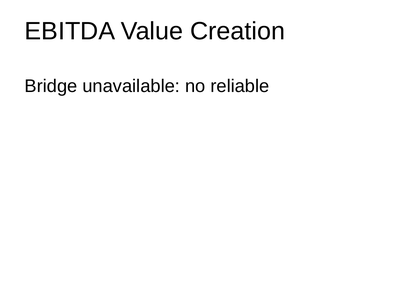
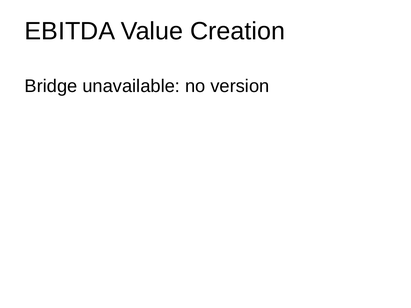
reliable: reliable -> version
